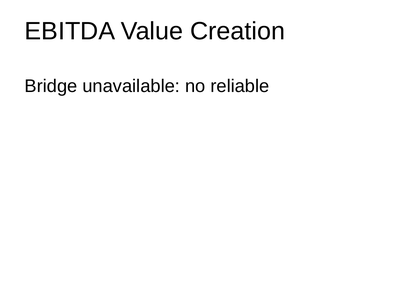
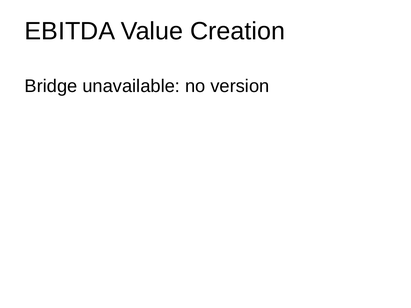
reliable: reliable -> version
